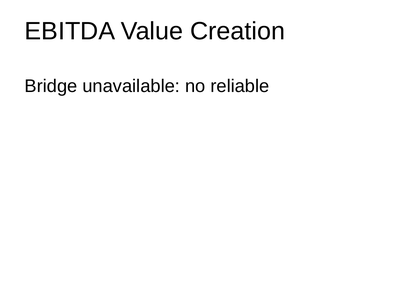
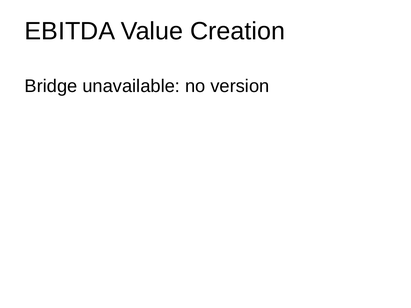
reliable: reliable -> version
